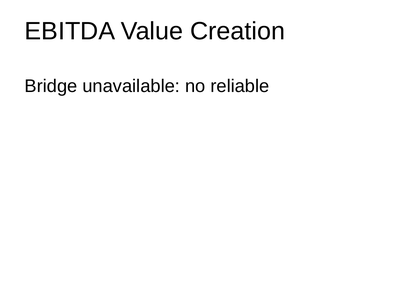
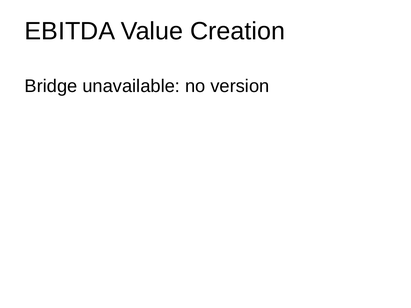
reliable: reliable -> version
